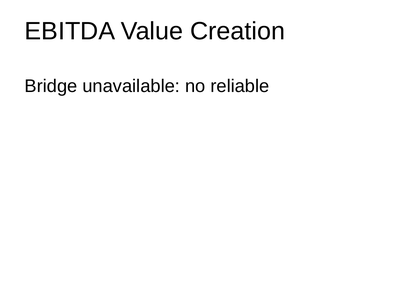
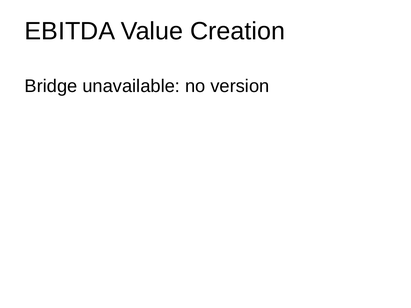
reliable: reliable -> version
